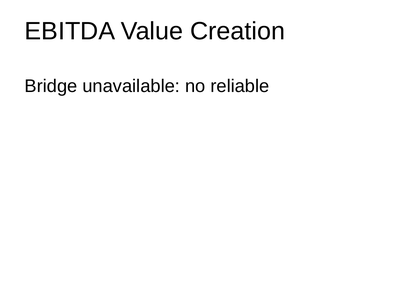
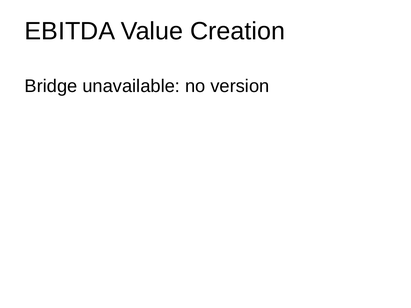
reliable: reliable -> version
